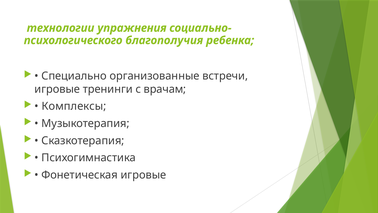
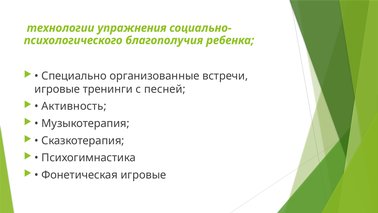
врачам: врачам -> песней
Комплексы: Комплексы -> Активность
